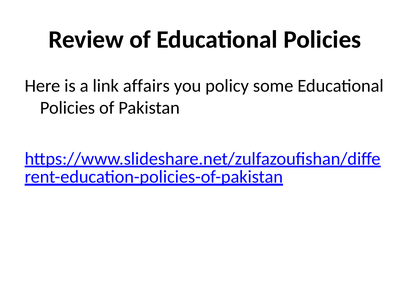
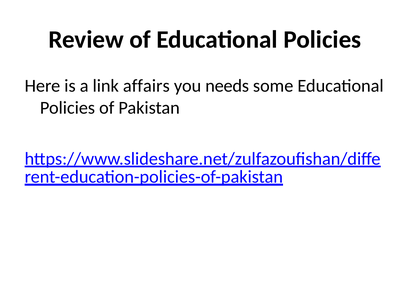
policy: policy -> needs
